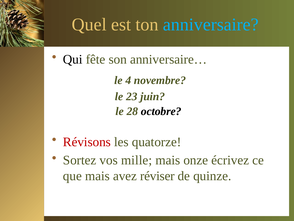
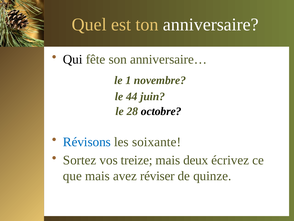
anniversaire colour: light blue -> white
4: 4 -> 1
23: 23 -> 44
Révisons colour: red -> blue
quatorze: quatorze -> soixante
mille: mille -> treize
onze: onze -> deux
